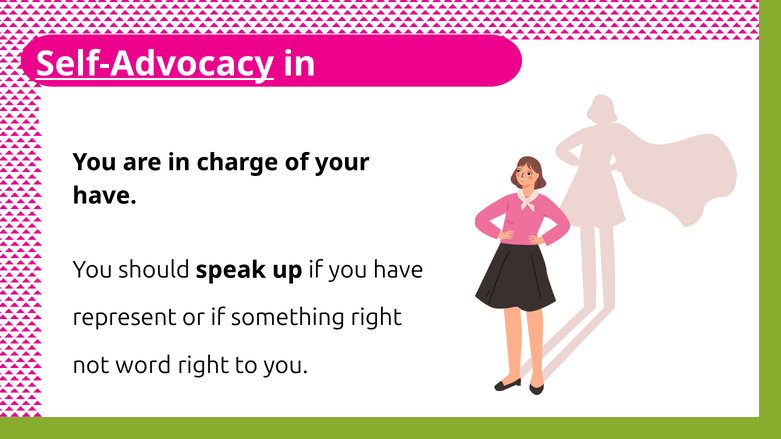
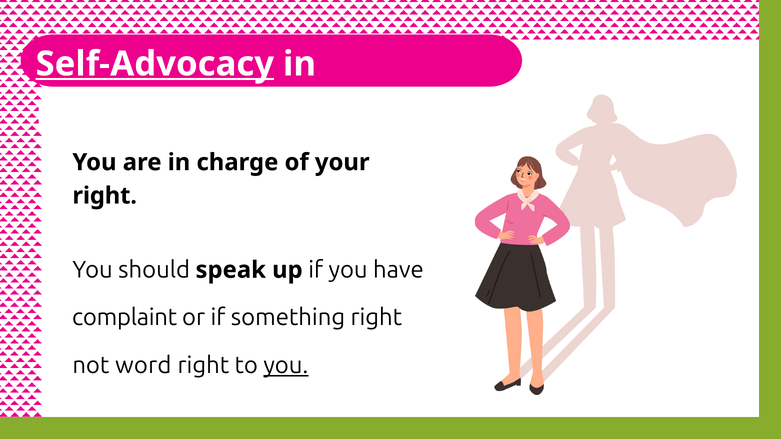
have at (105, 196): have -> right
represent: represent -> complaint
you at (286, 366) underline: none -> present
